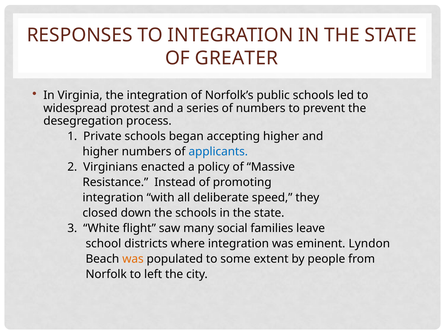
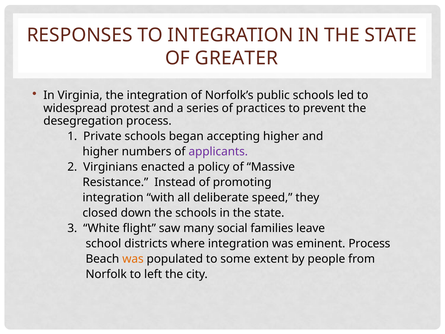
of numbers: numbers -> practices
applicants colour: blue -> purple
eminent Lyndon: Lyndon -> Process
